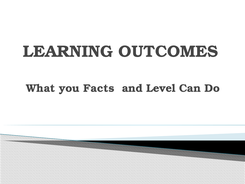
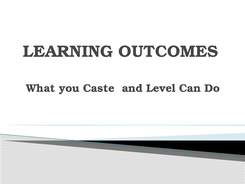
Facts: Facts -> Caste
